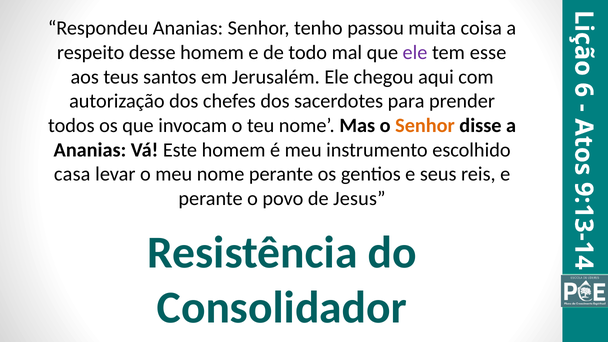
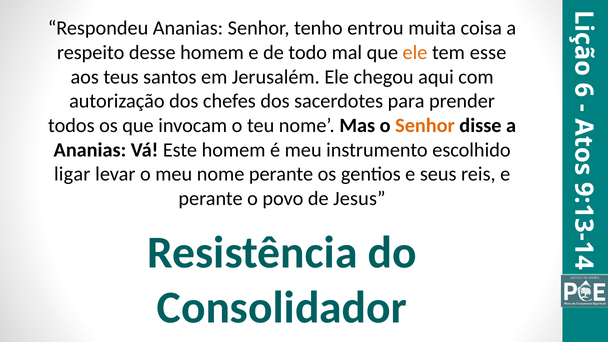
passou: passou -> entrou
ele at (415, 53) colour: purple -> orange
casa: casa -> ligar
